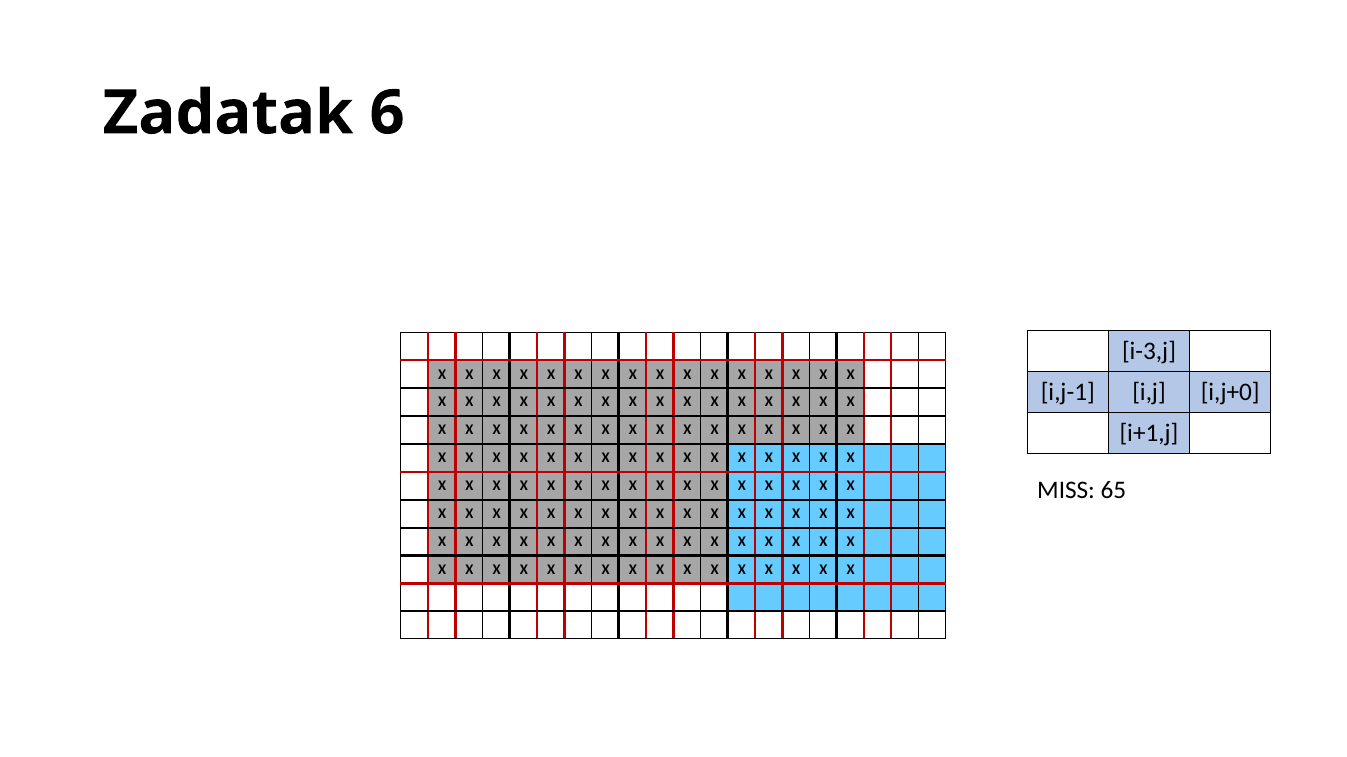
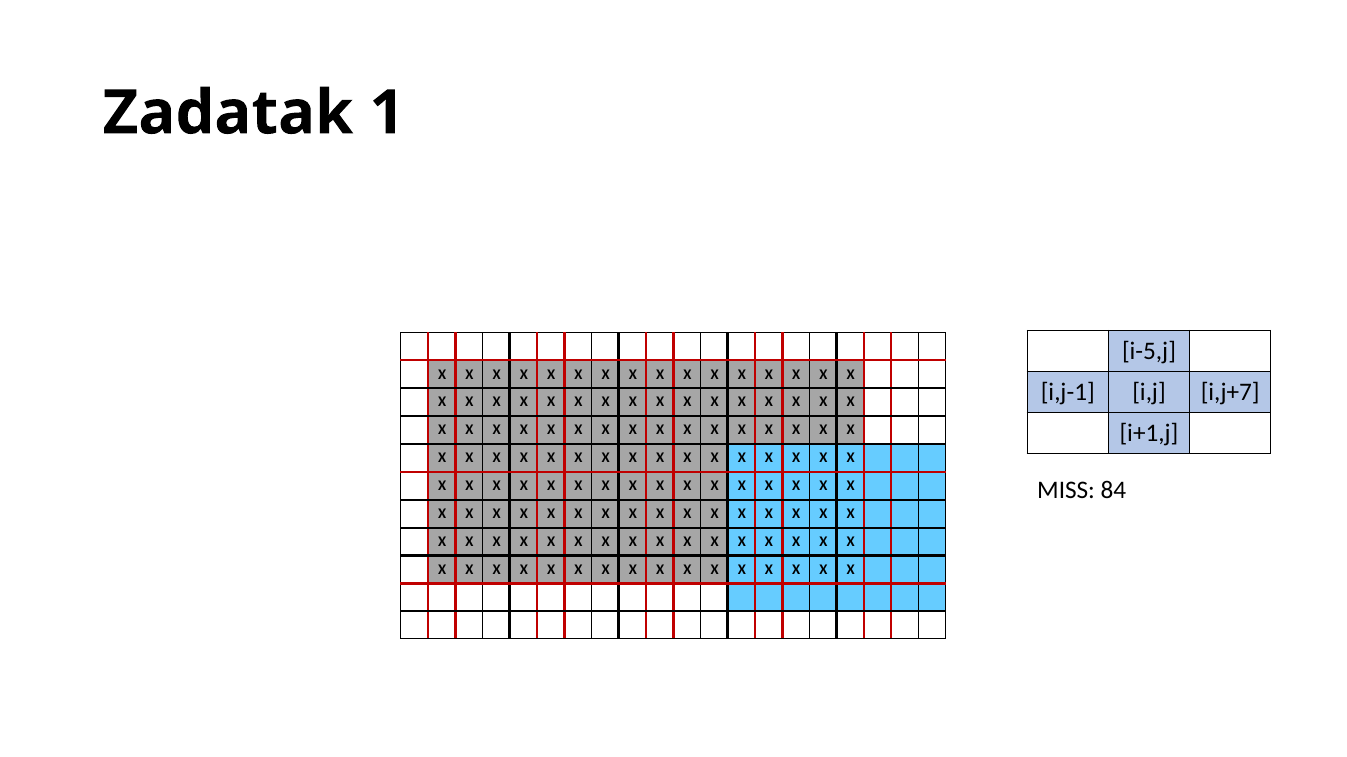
6: 6 -> 1
i-3,j: i-3,j -> i-5,j
i,j+0: i,j+0 -> i,j+7
65: 65 -> 84
